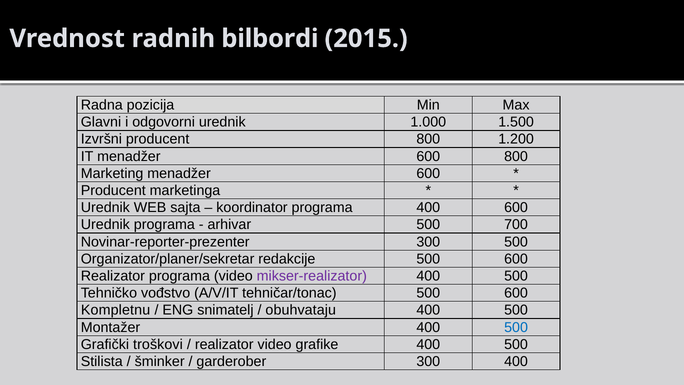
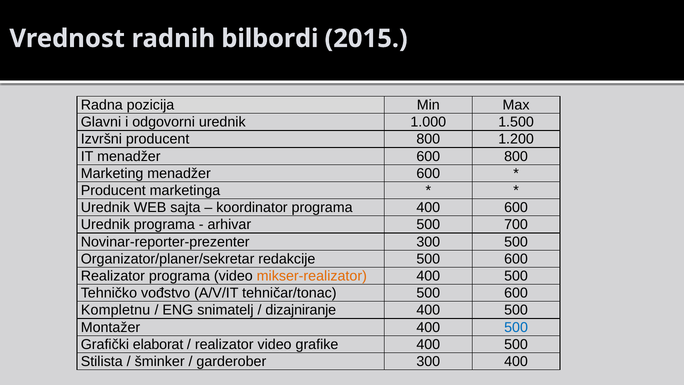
mikser-realizator colour: purple -> orange
obuhvataju: obuhvataju -> dizajniranje
troškovi: troškovi -> elaborat
